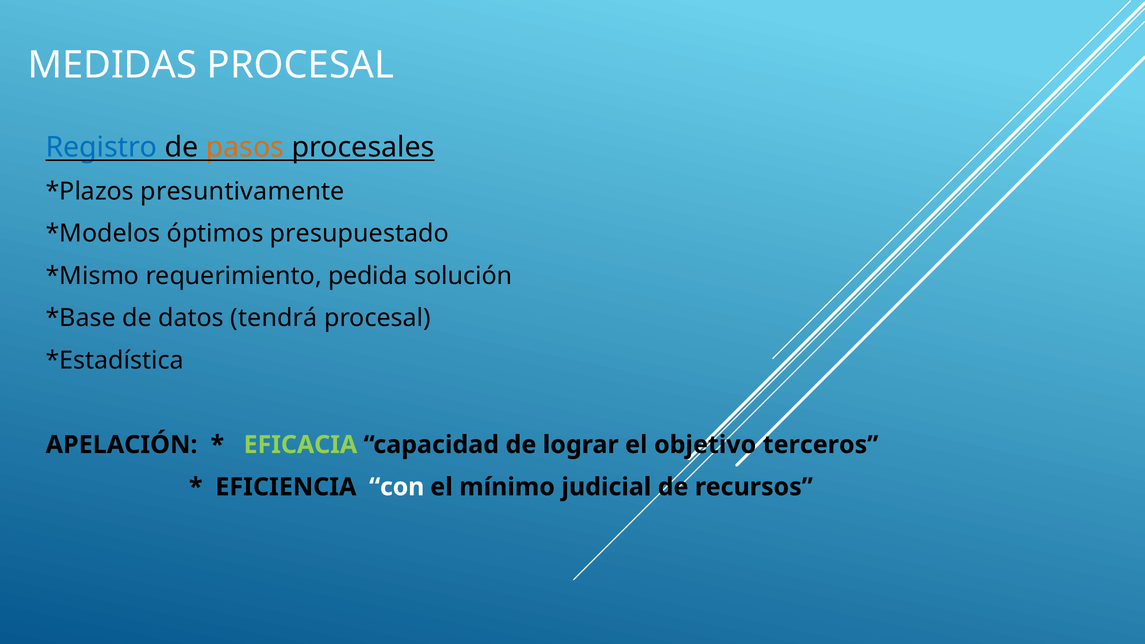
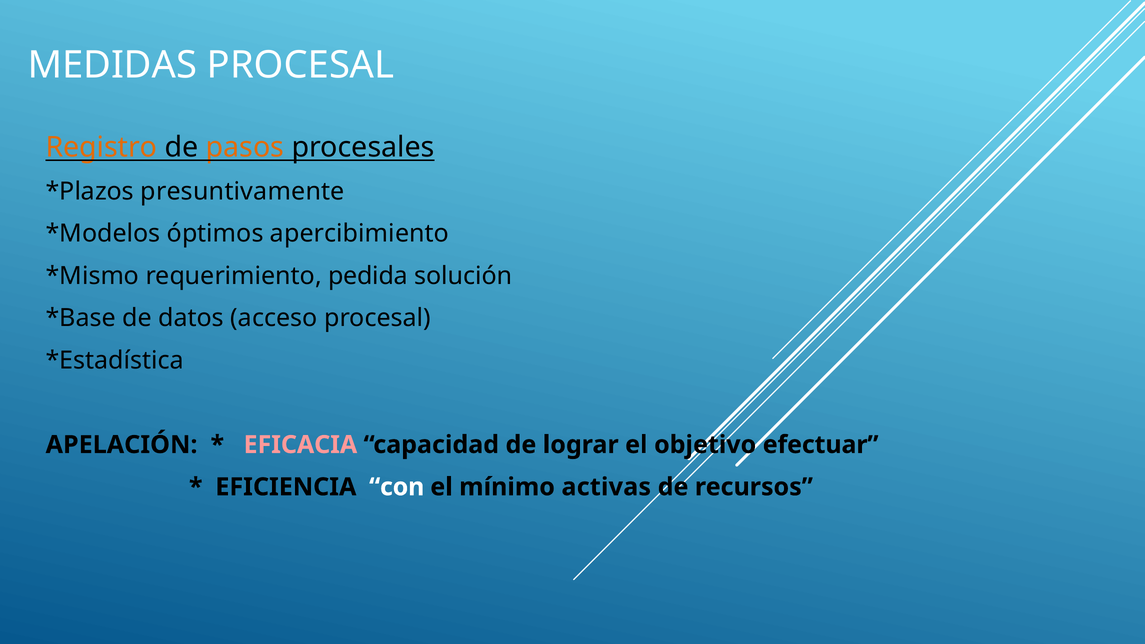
Registro colour: blue -> orange
presupuestado: presupuestado -> apercibimiento
tendrá: tendrá -> acceso
EFICACIA colour: light green -> pink
terceros: terceros -> efectuar
judicial: judicial -> activas
